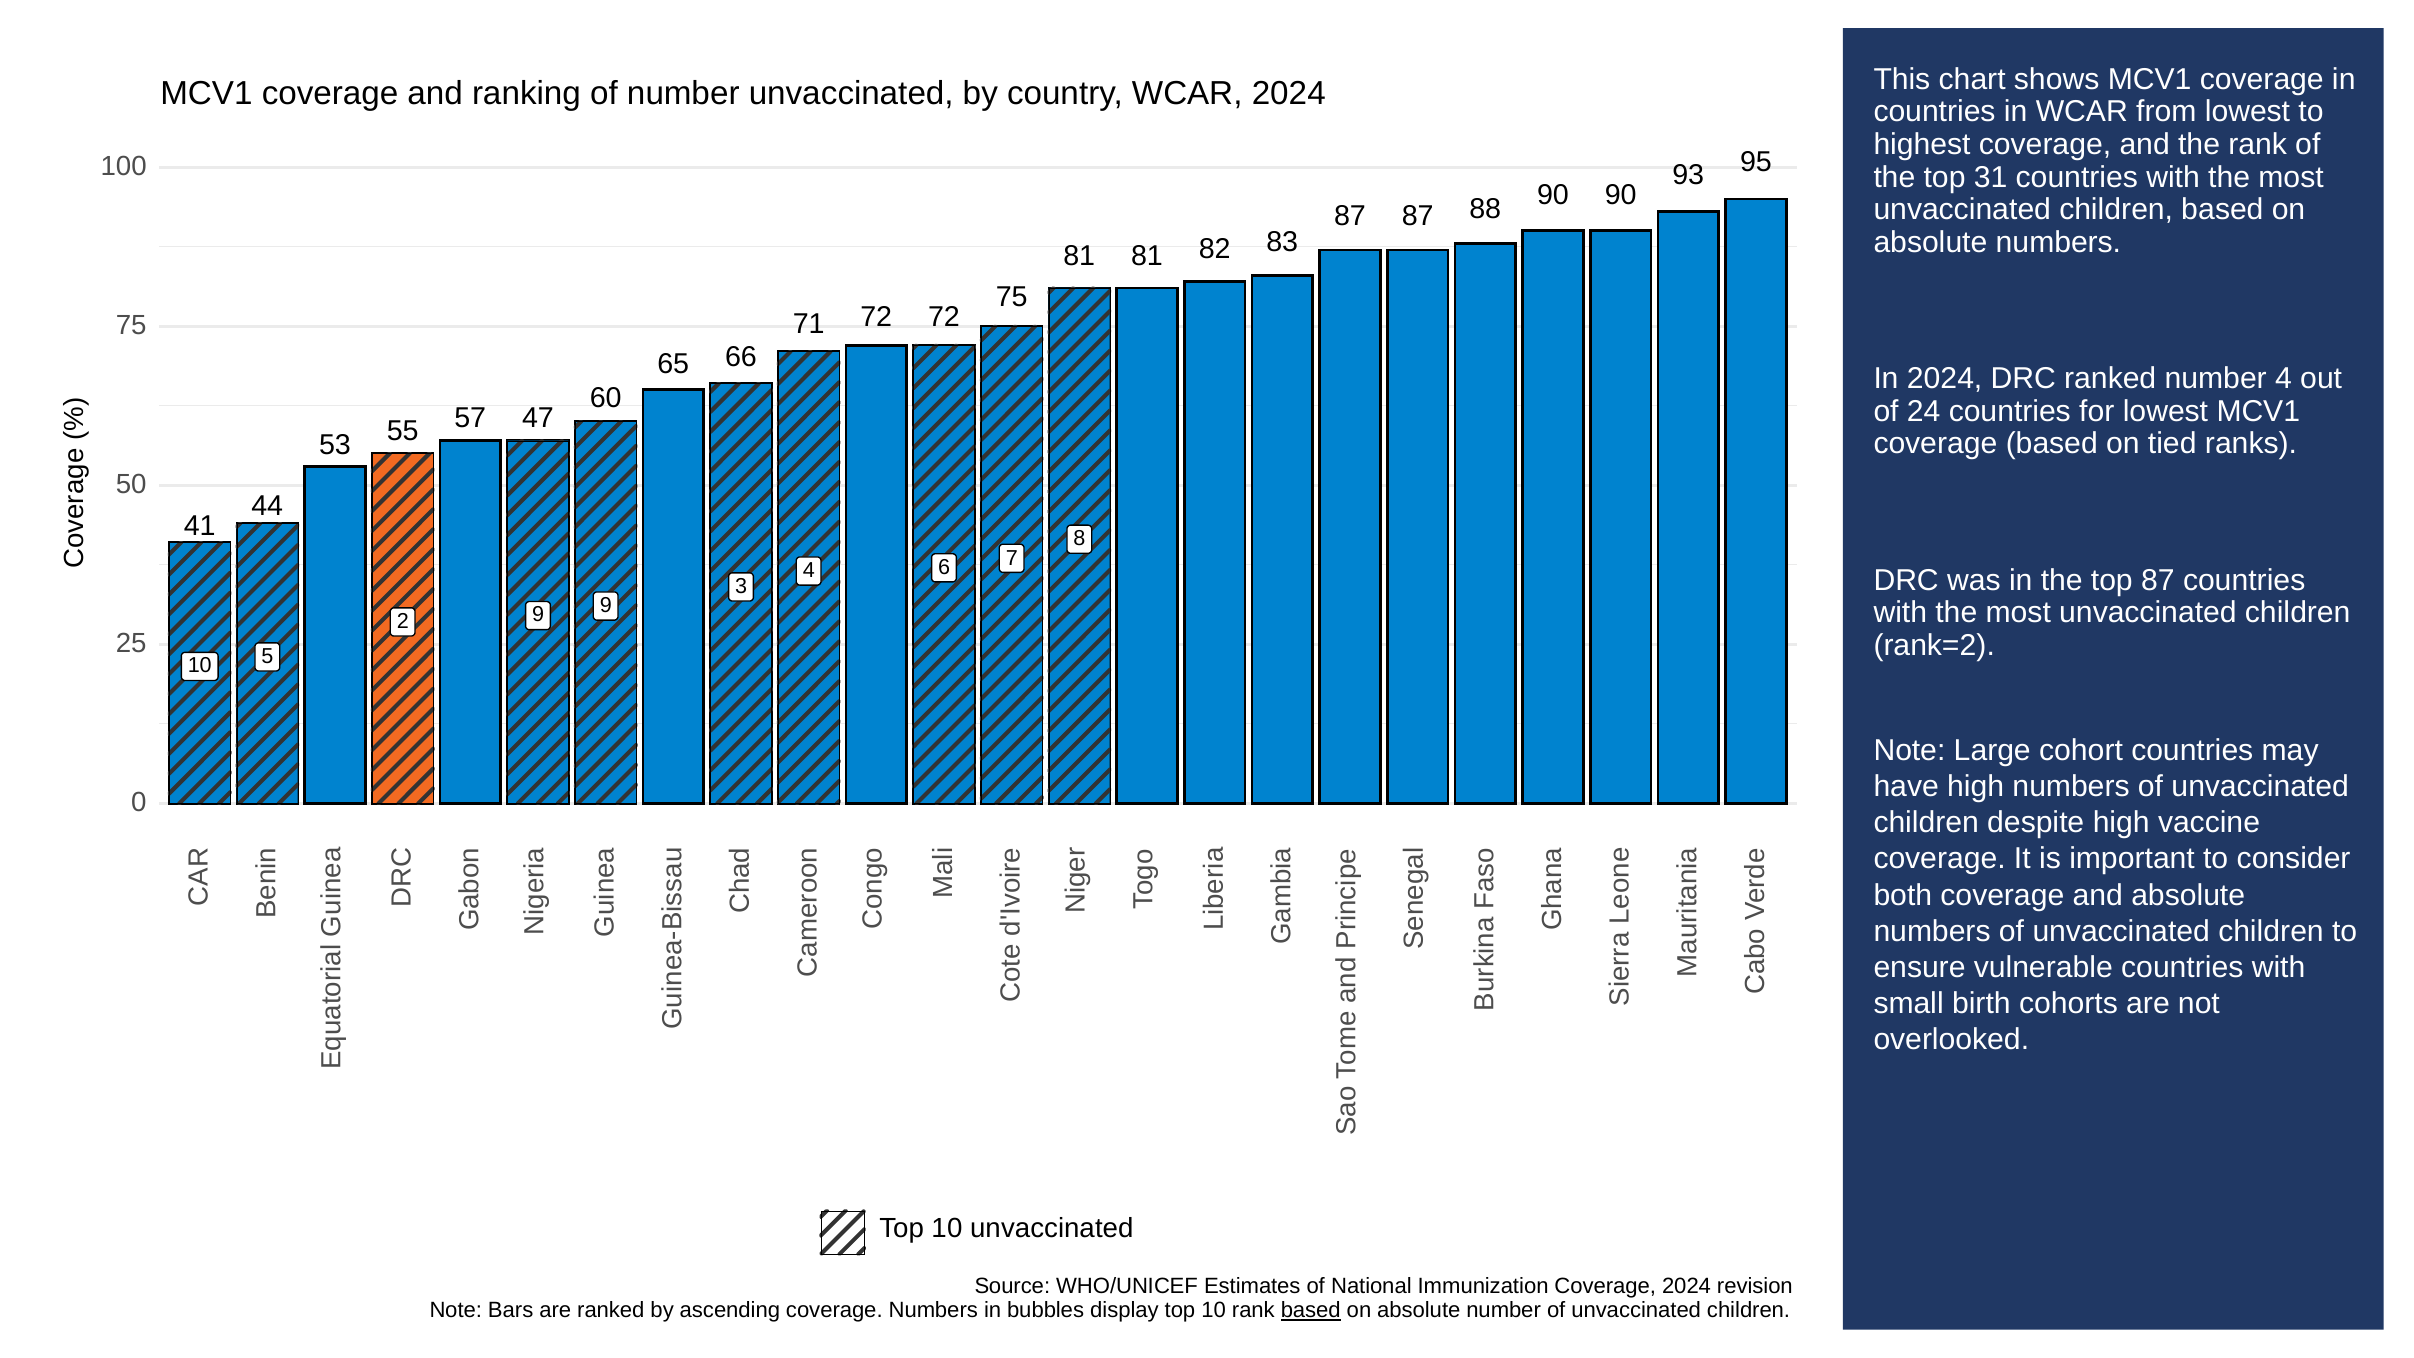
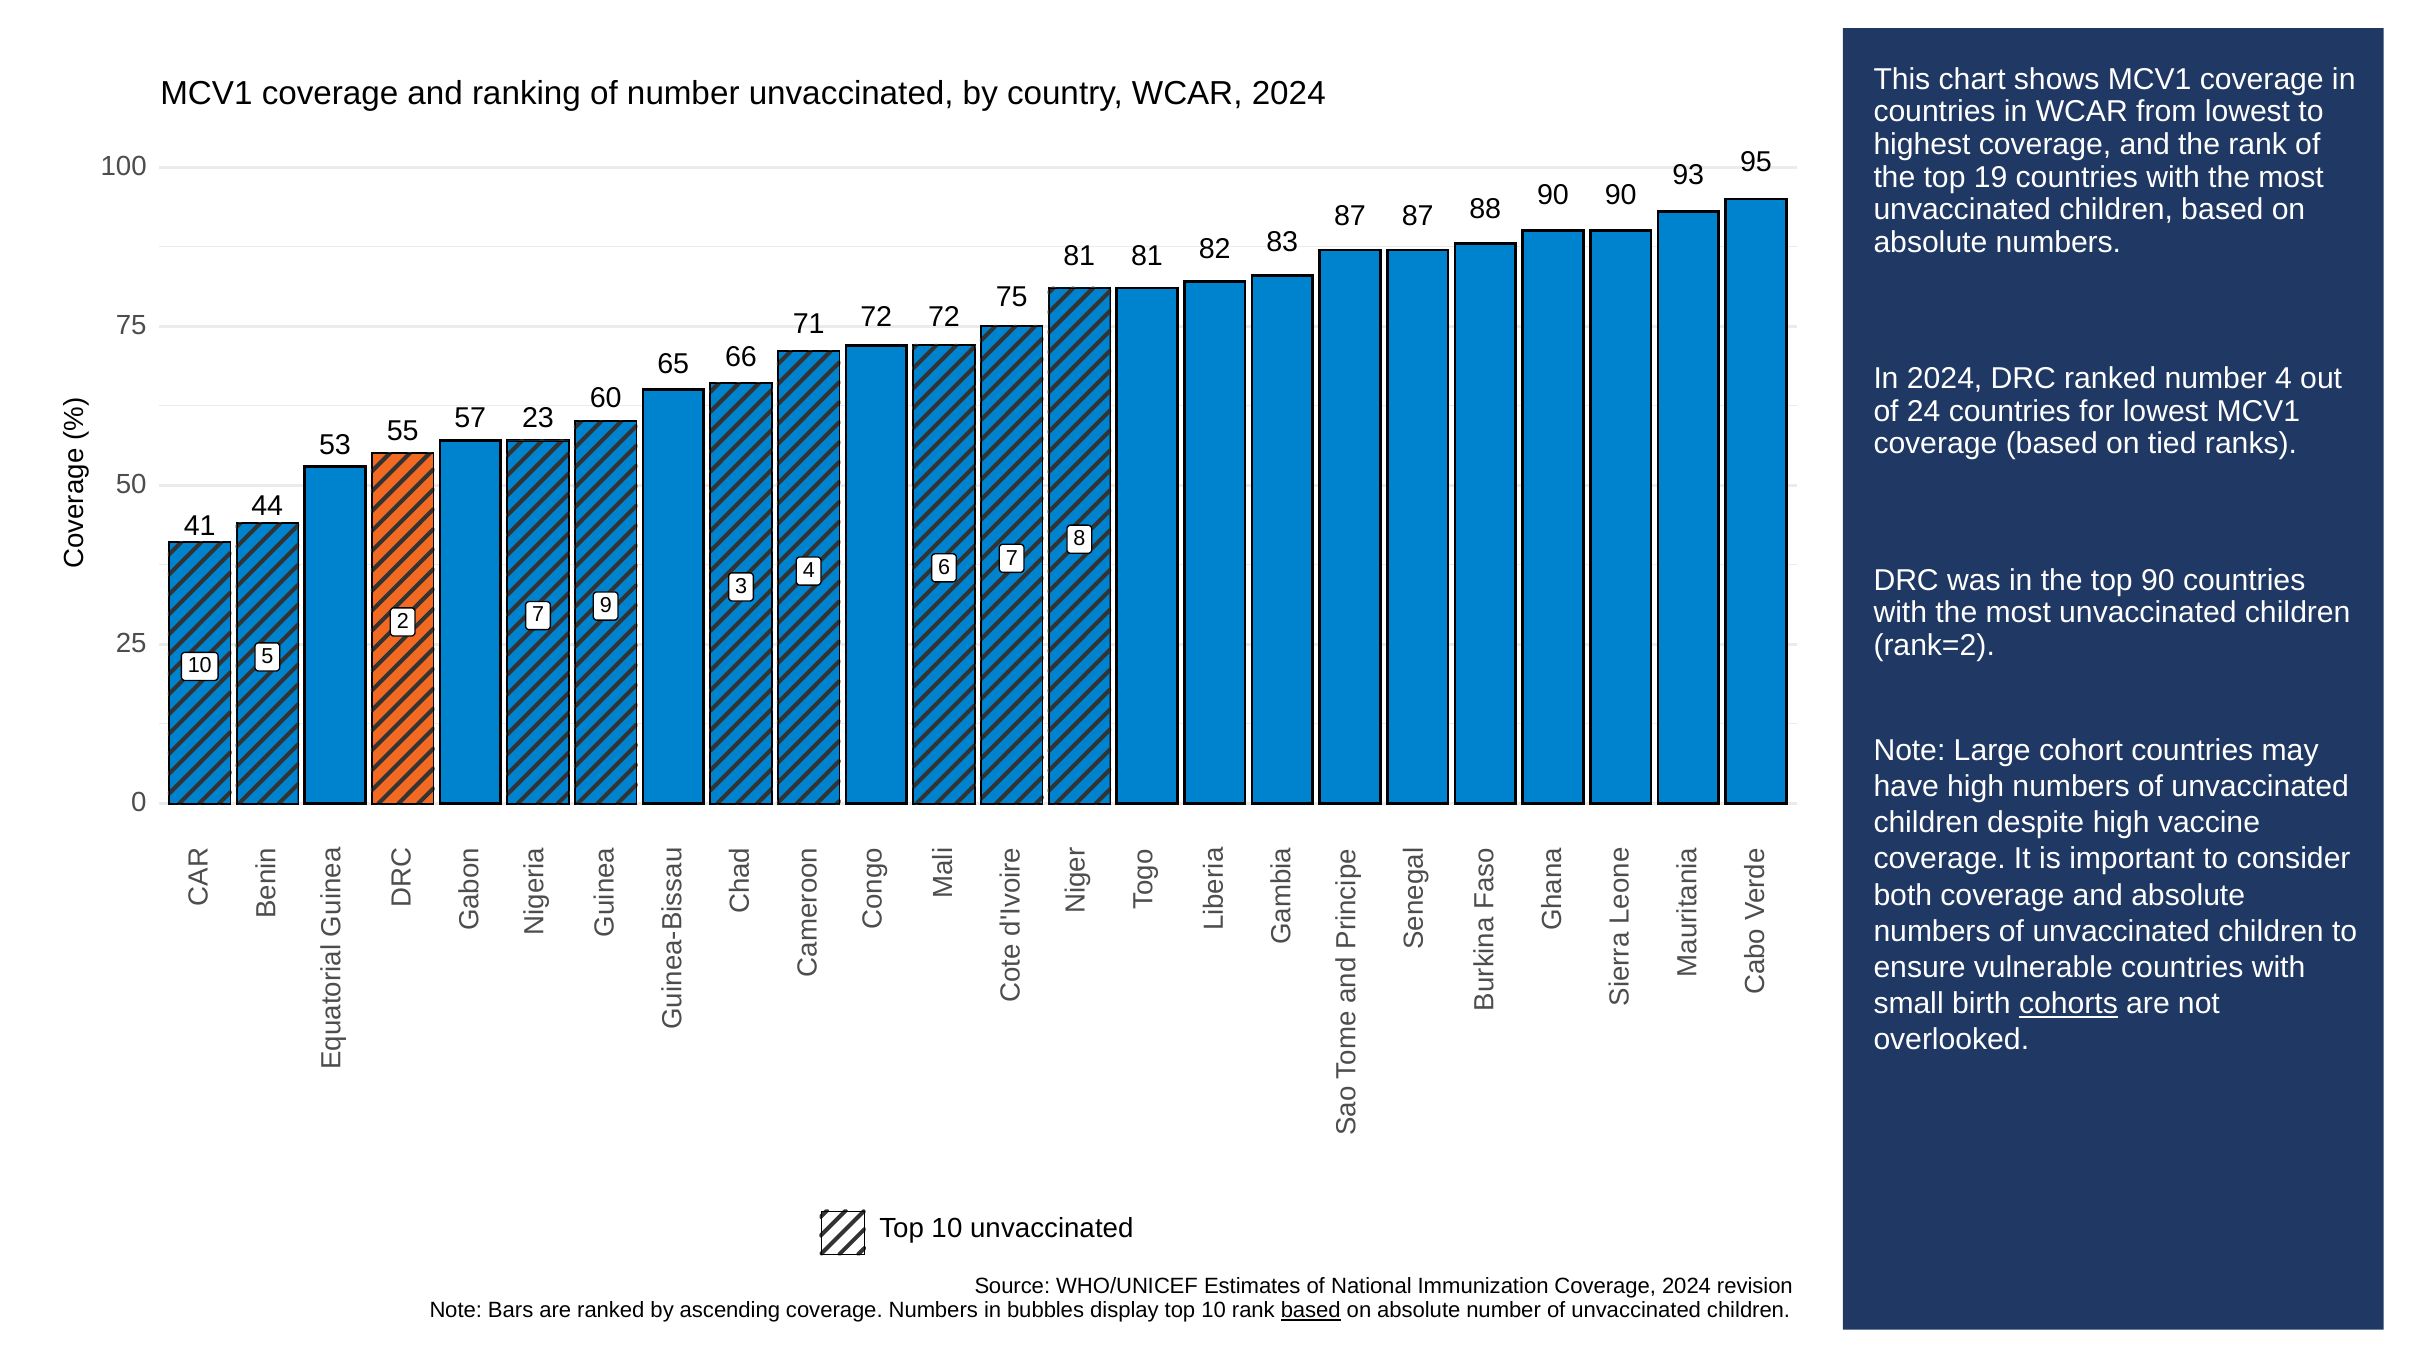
31: 31 -> 19
47: 47 -> 23
top 87: 87 -> 90
2 9: 9 -> 7
cohorts underline: none -> present
